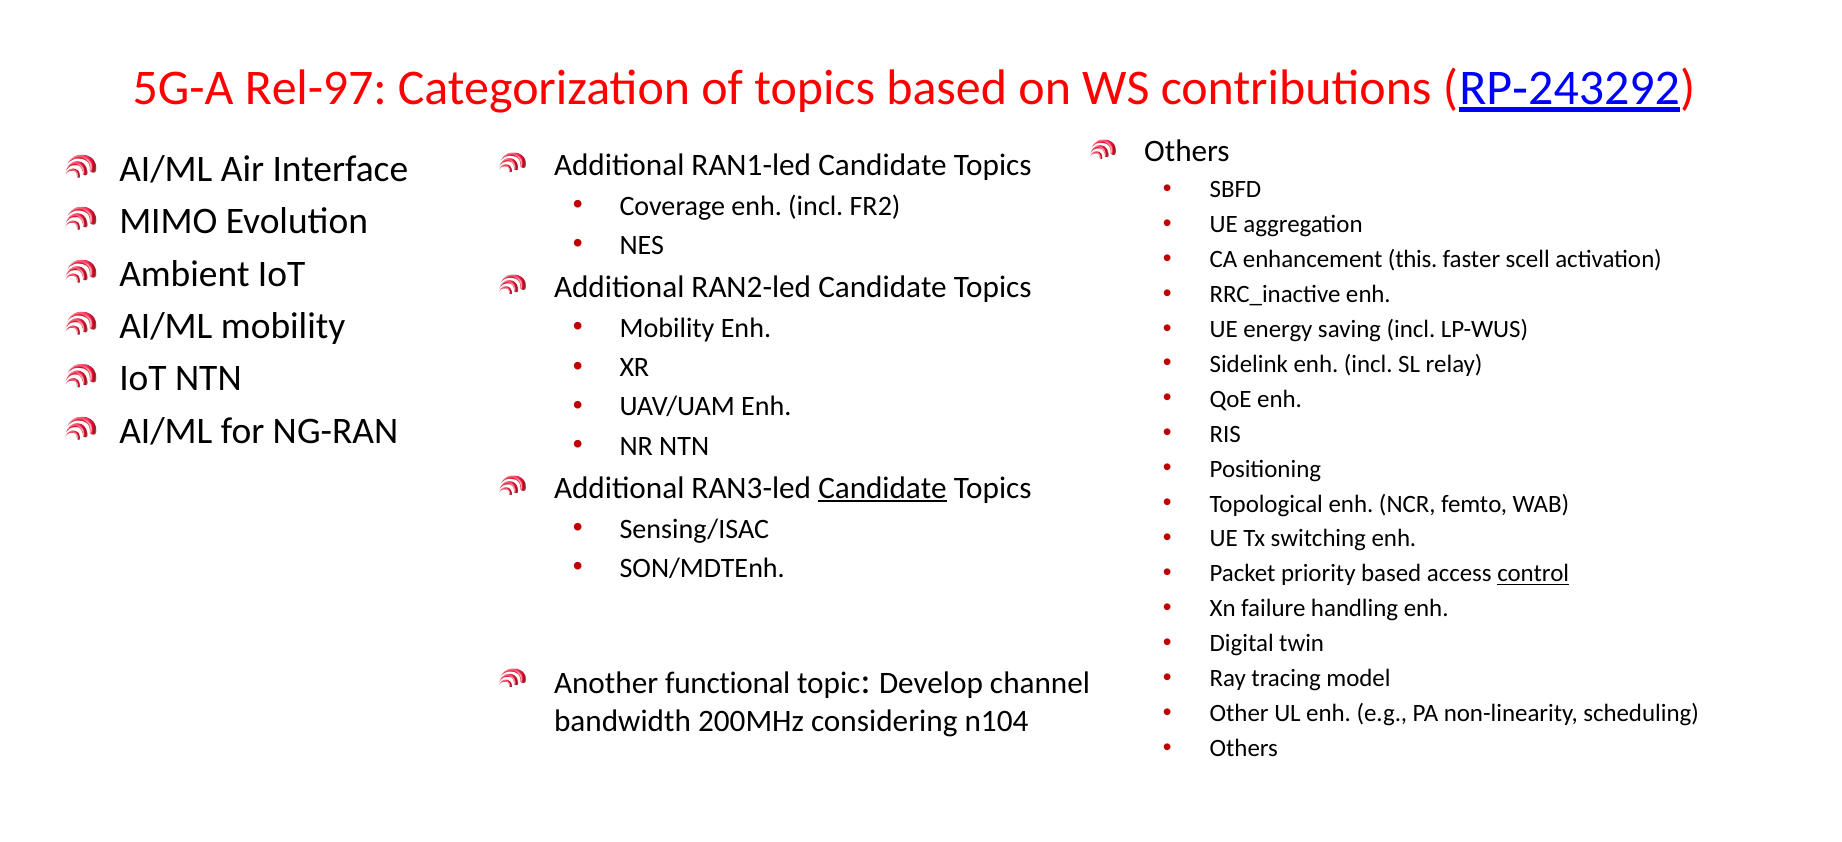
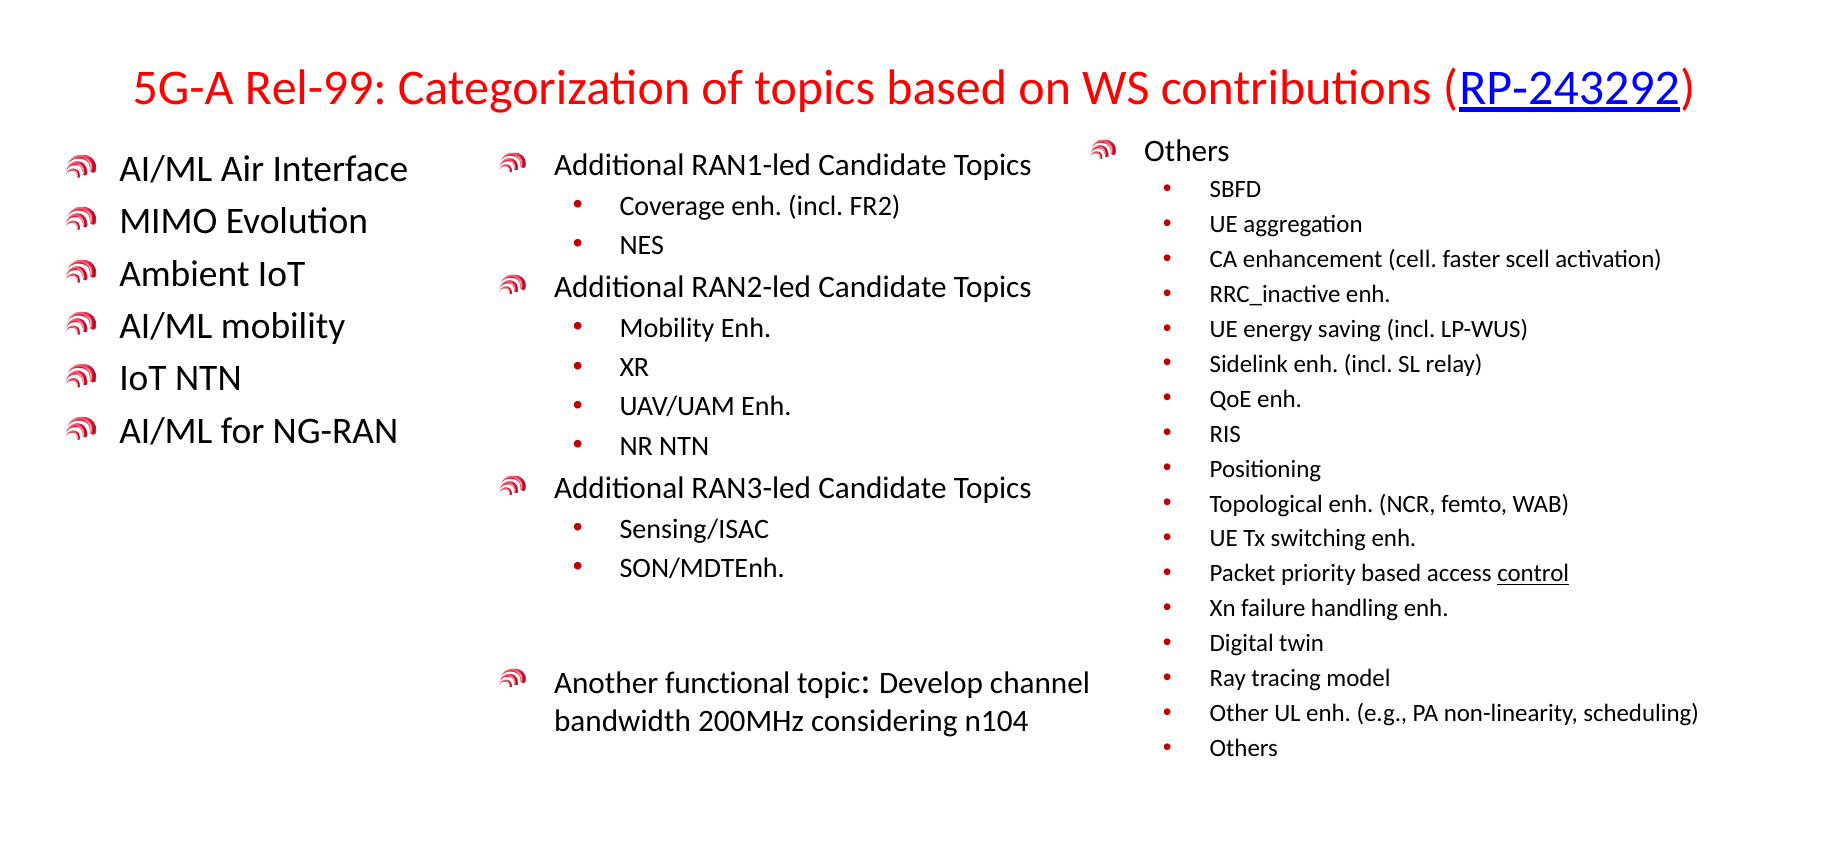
Rel-97: Rel-97 -> Rel-99
this: this -> cell
Candidate at (883, 488) underline: present -> none
